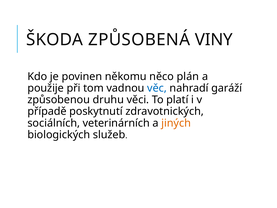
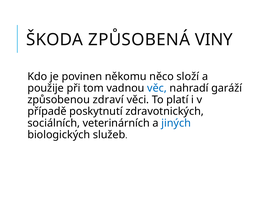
plán: plán -> složí
druhu: druhu -> zdraví
jiných colour: orange -> blue
